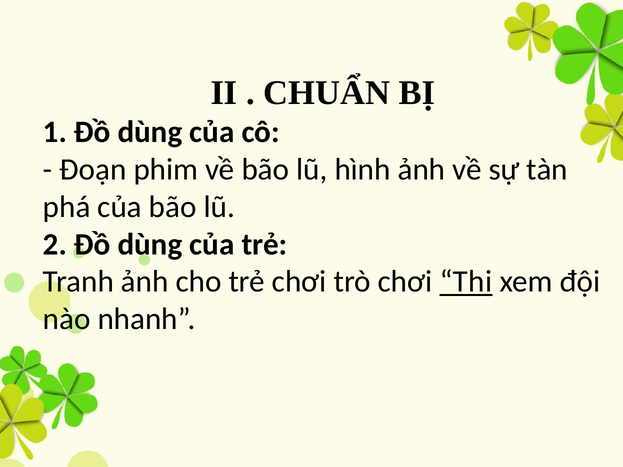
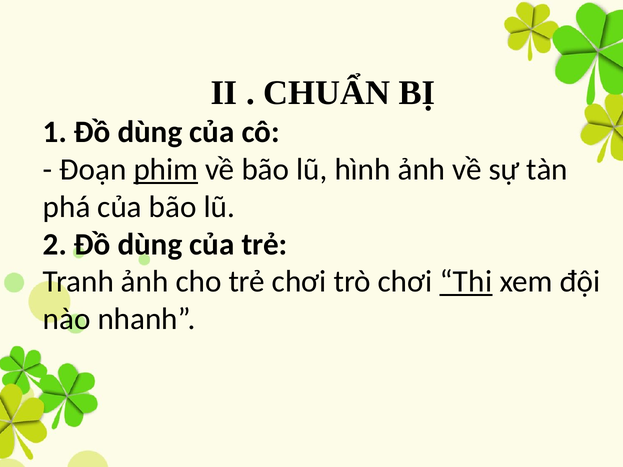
phim underline: none -> present
